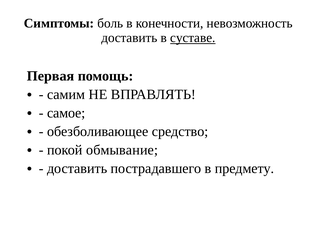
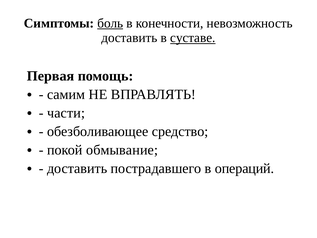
боль underline: none -> present
самое: самое -> части
предмету: предмету -> операций
